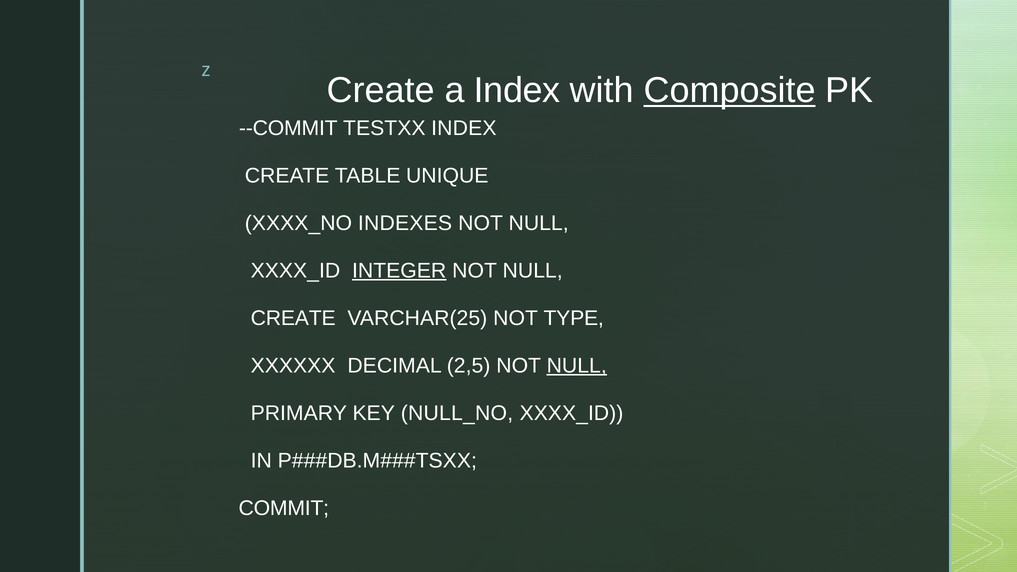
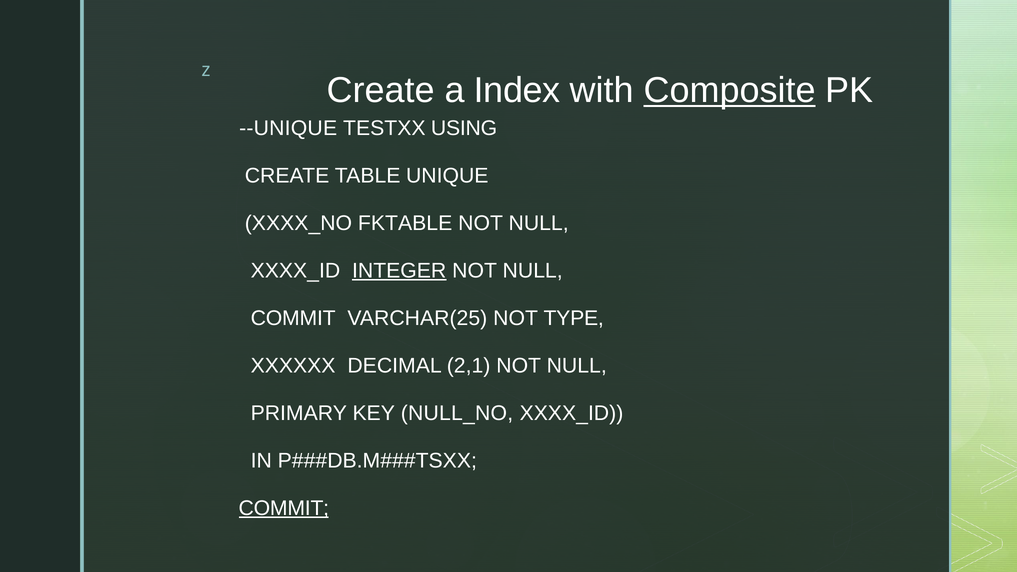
--COMMIT: --COMMIT -> --UNIQUE
TESTXX INDEX: INDEX -> USING
INDEXES: INDEXES -> FKTABLE
CREATE at (293, 318): CREATE -> COMMIT
2,5: 2,5 -> 2,1
NULL at (577, 366) underline: present -> none
COMMIT at (284, 508) underline: none -> present
